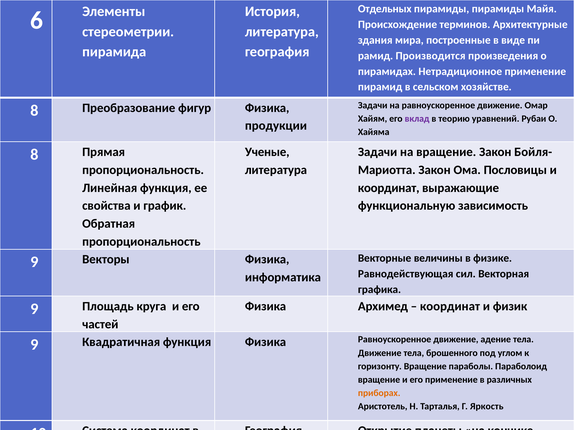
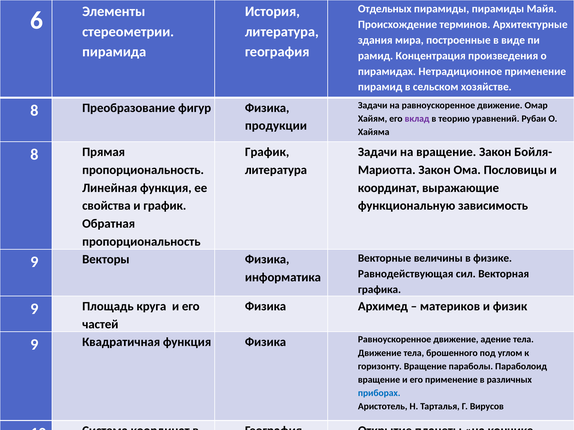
Производится: Производится -> Концентрация
Ученые at (267, 152): Ученые -> График
координат at (450, 307): координат -> материков
приборах colour: orange -> blue
Яркость: Яркость -> Вирусов
